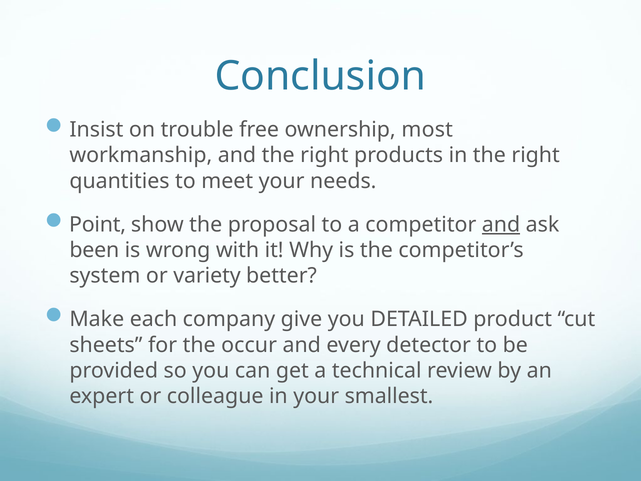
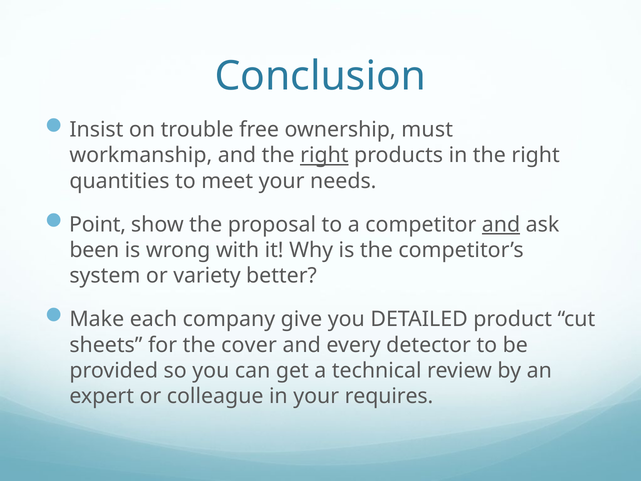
most: most -> must
right at (324, 155) underline: none -> present
occur: occur -> cover
smallest: smallest -> requires
